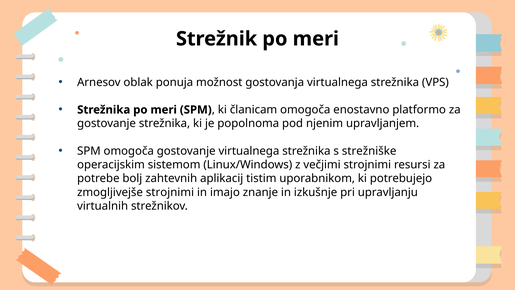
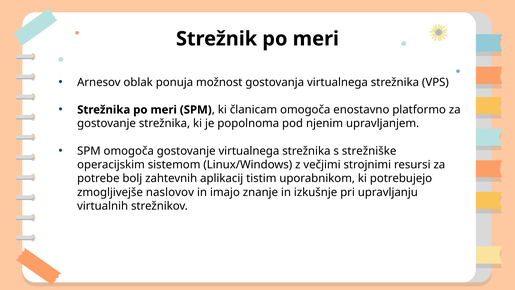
zmogljivejše strojnimi: strojnimi -> naslovov
